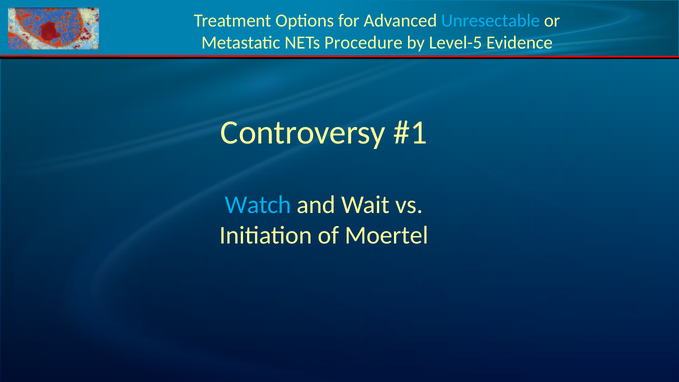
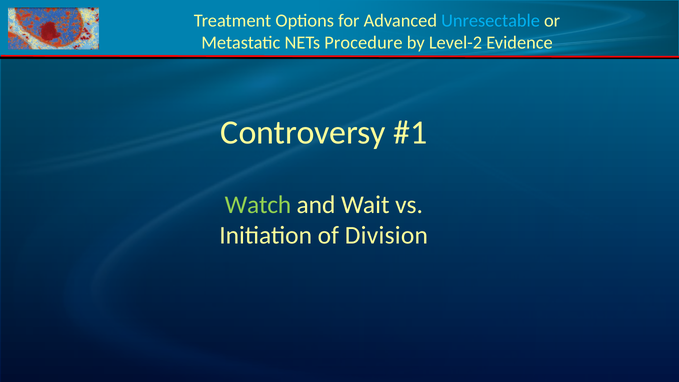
Level-5: Level-5 -> Level-2
Watch colour: light blue -> light green
Moertel: Moertel -> Division
